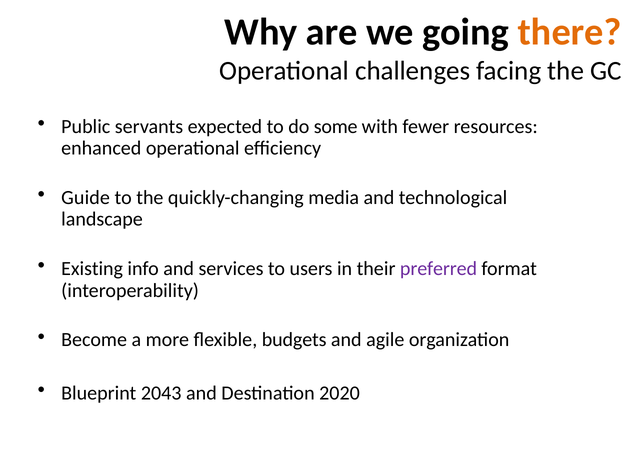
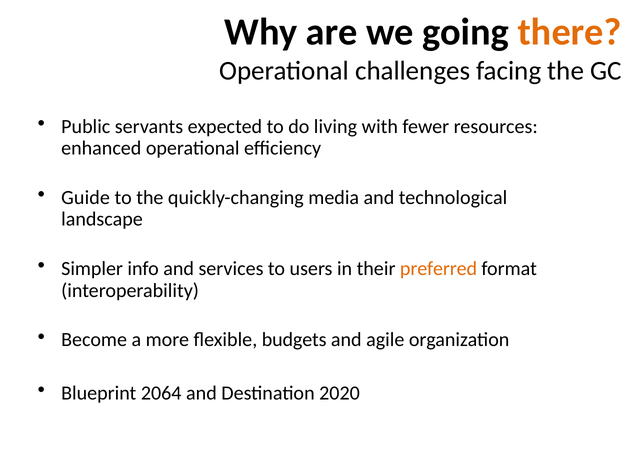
some: some -> living
Existing: Existing -> Simpler
preferred colour: purple -> orange
2043: 2043 -> 2064
